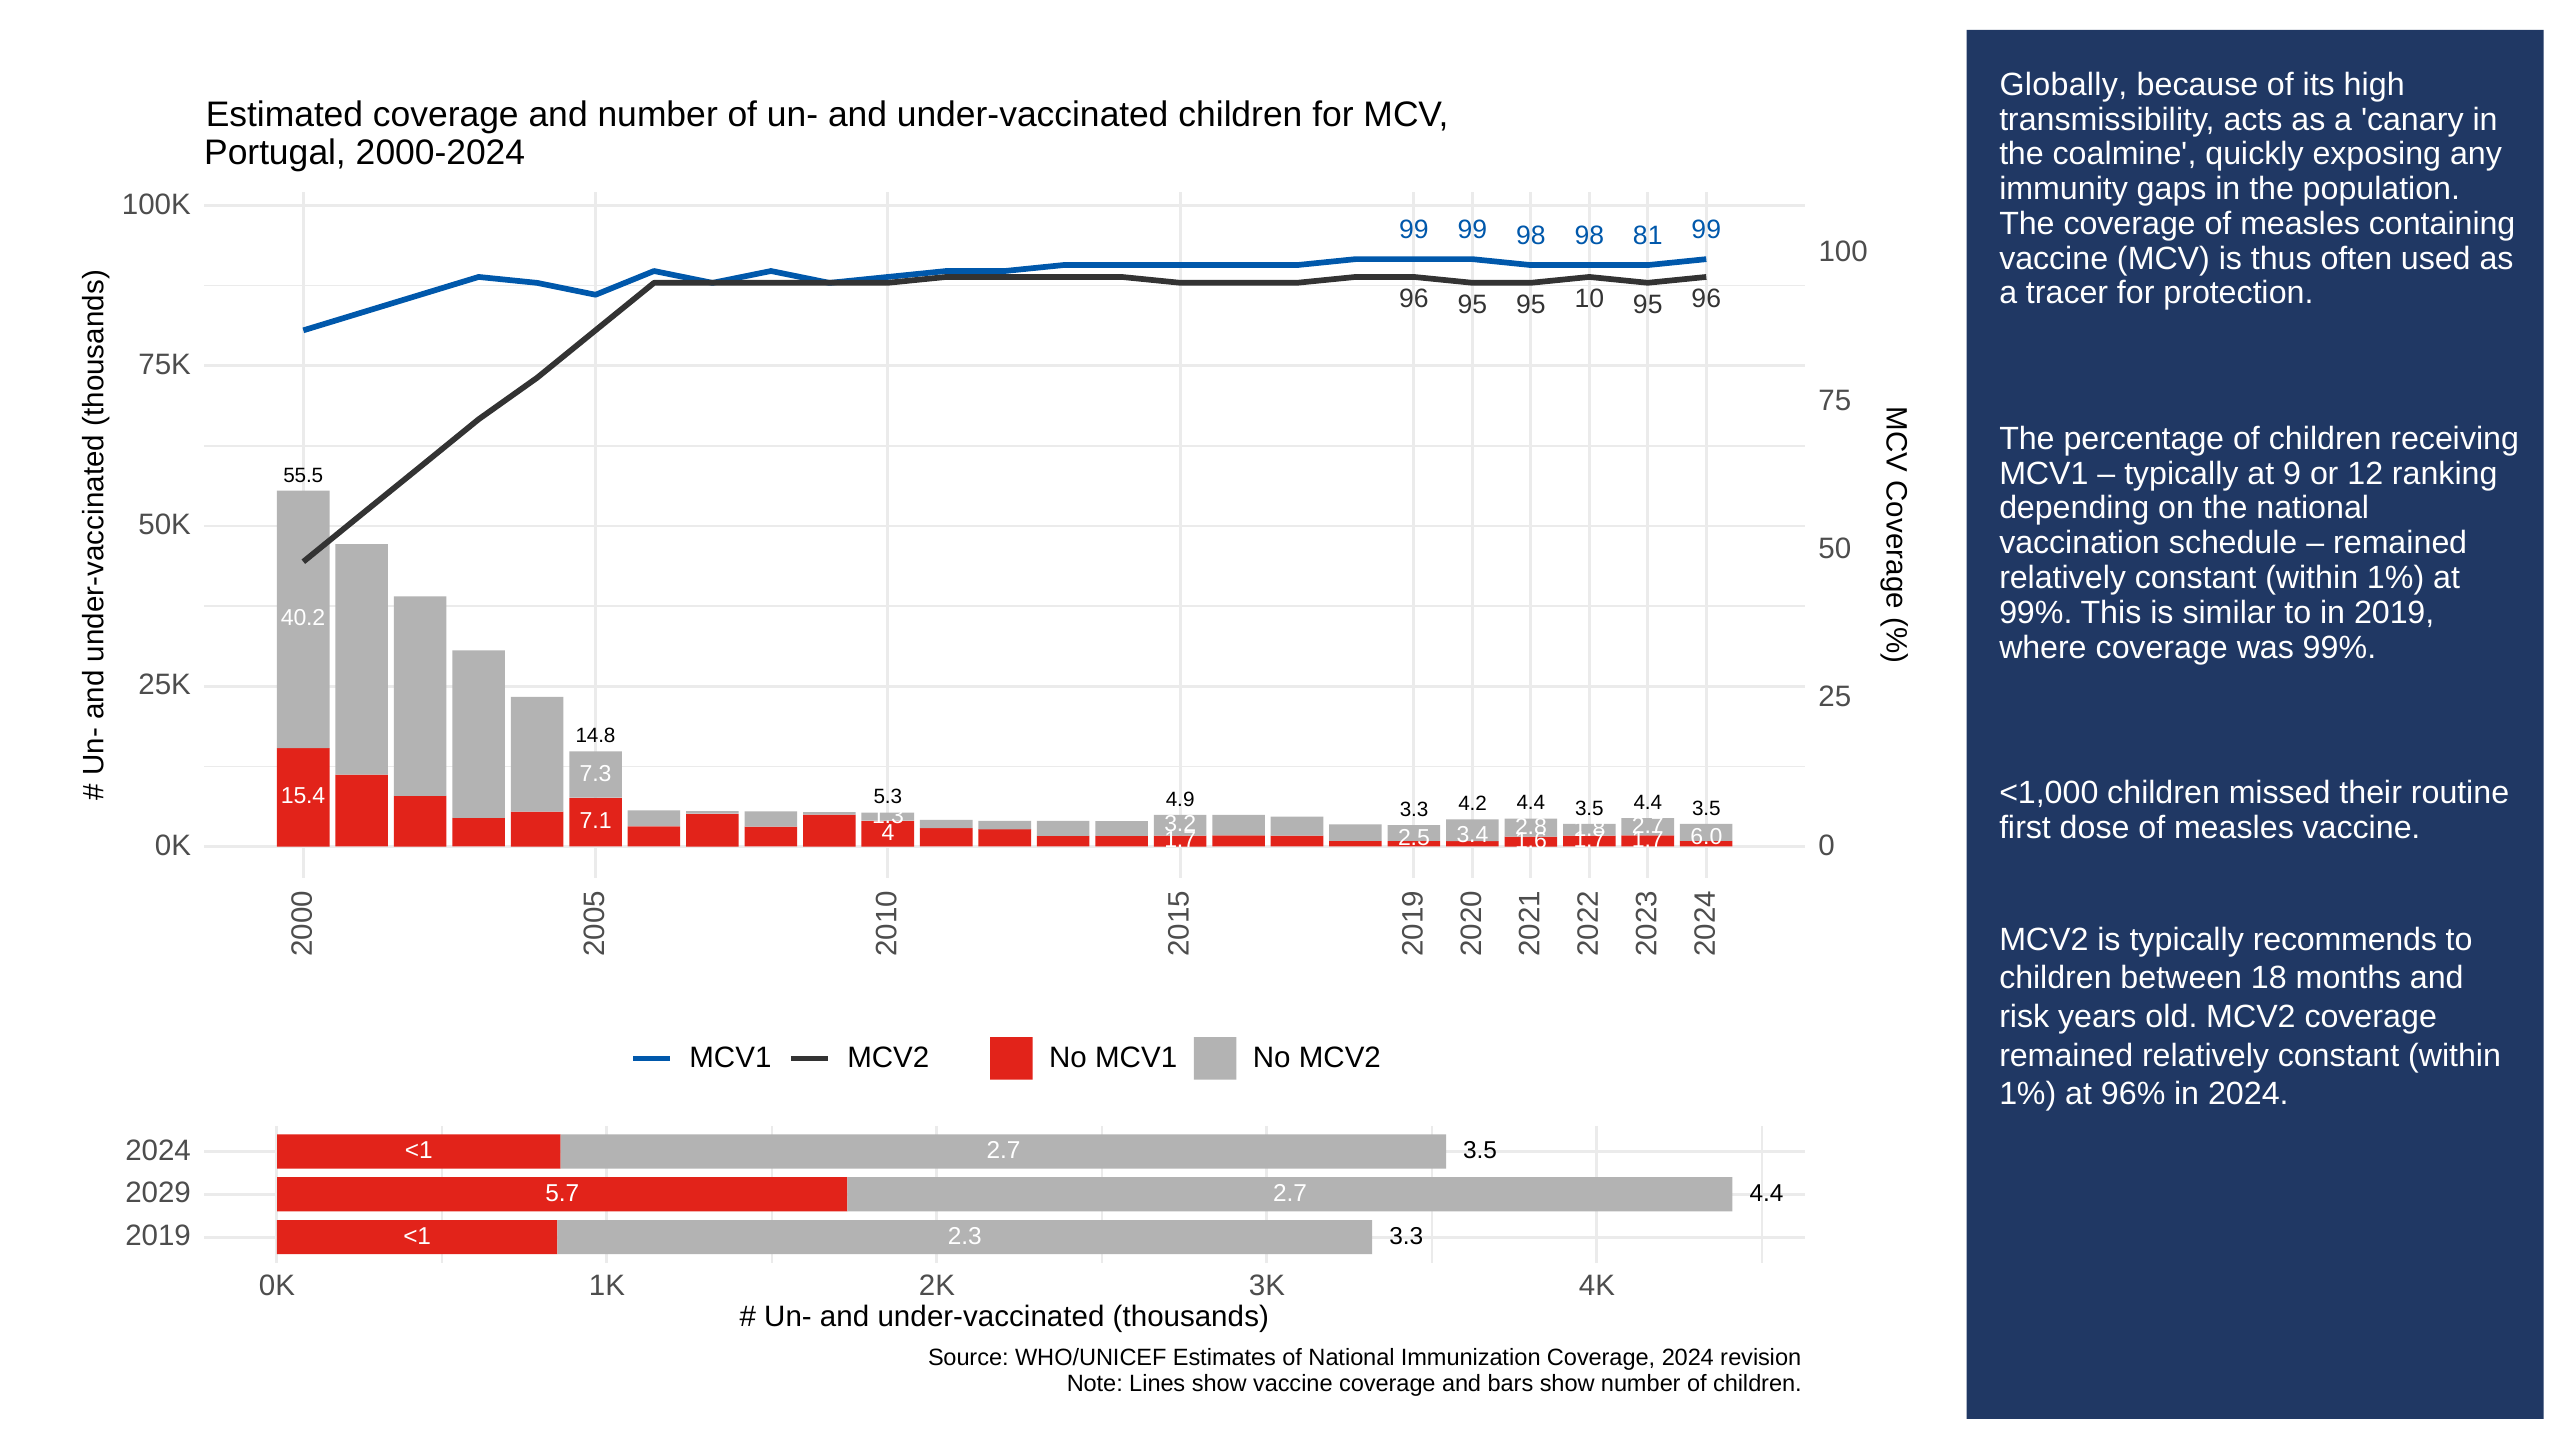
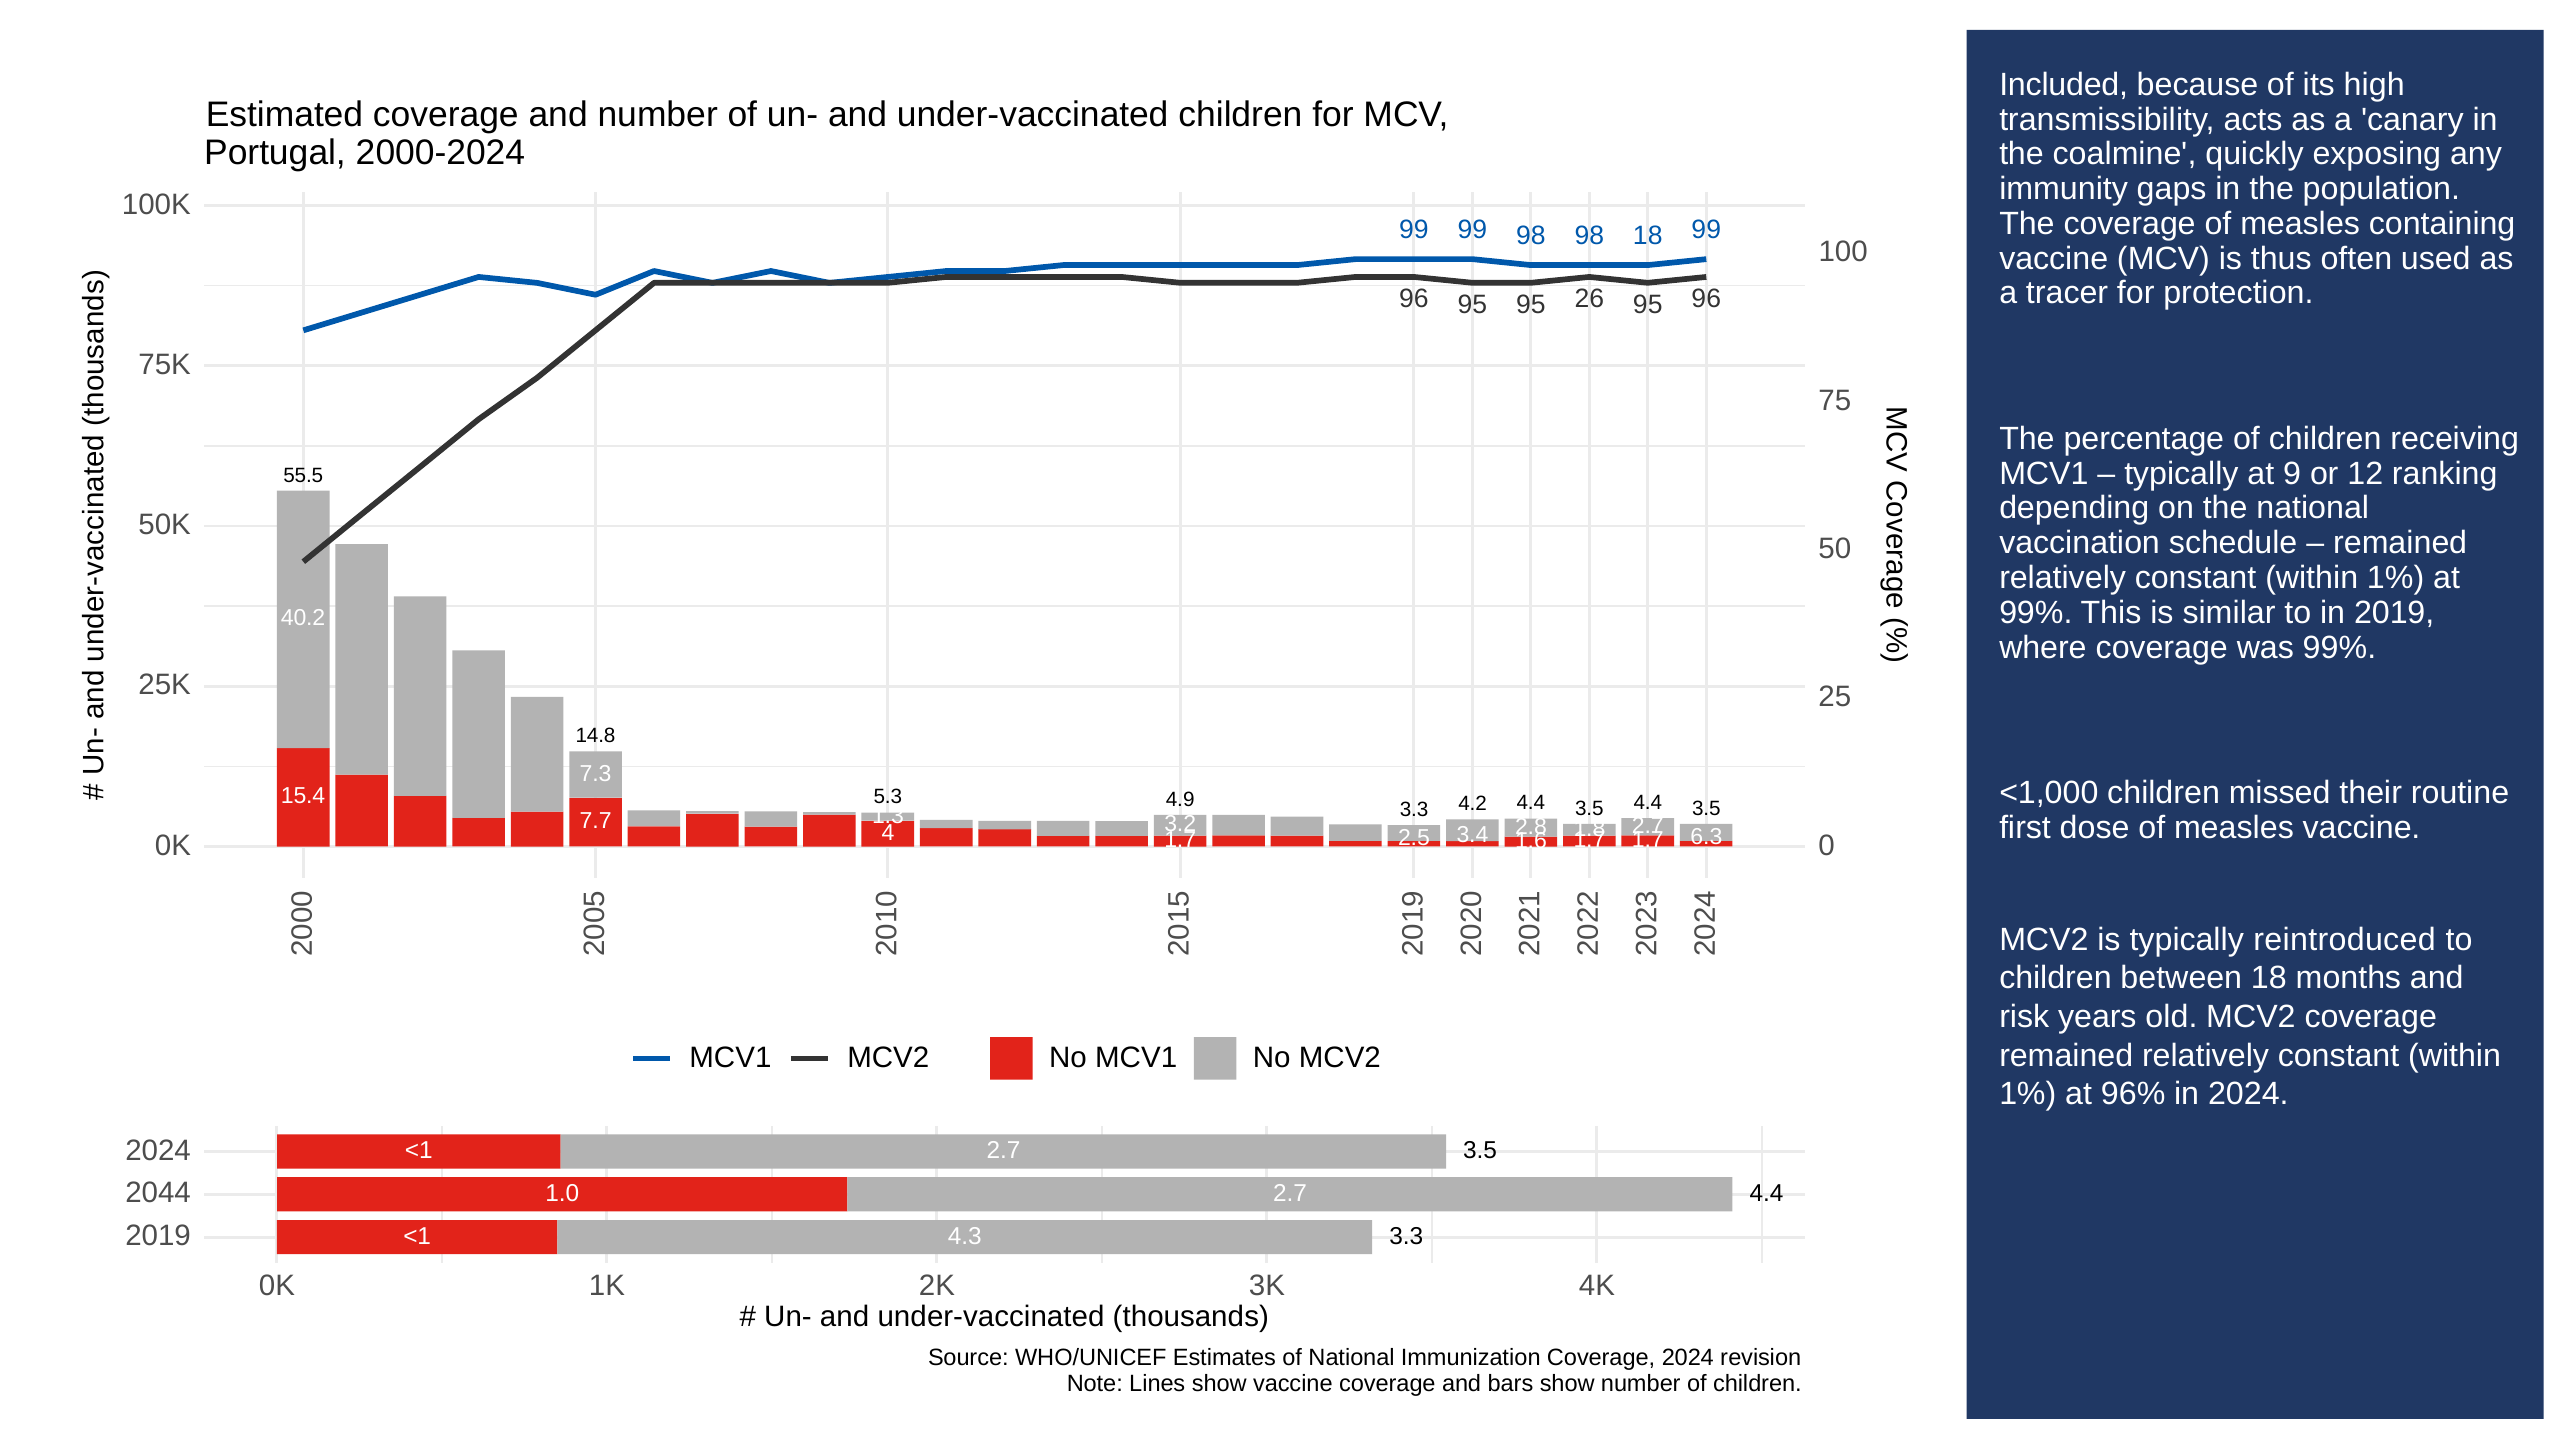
Globally: Globally -> Included
98 81: 81 -> 18
10: 10 -> 26
7.1: 7.1 -> 7.7
6.0: 6.0 -> 6.3
recommends: recommends -> reintroduced
2029: 2029 -> 2044
5.7: 5.7 -> 1.0
2.3: 2.3 -> 4.3
